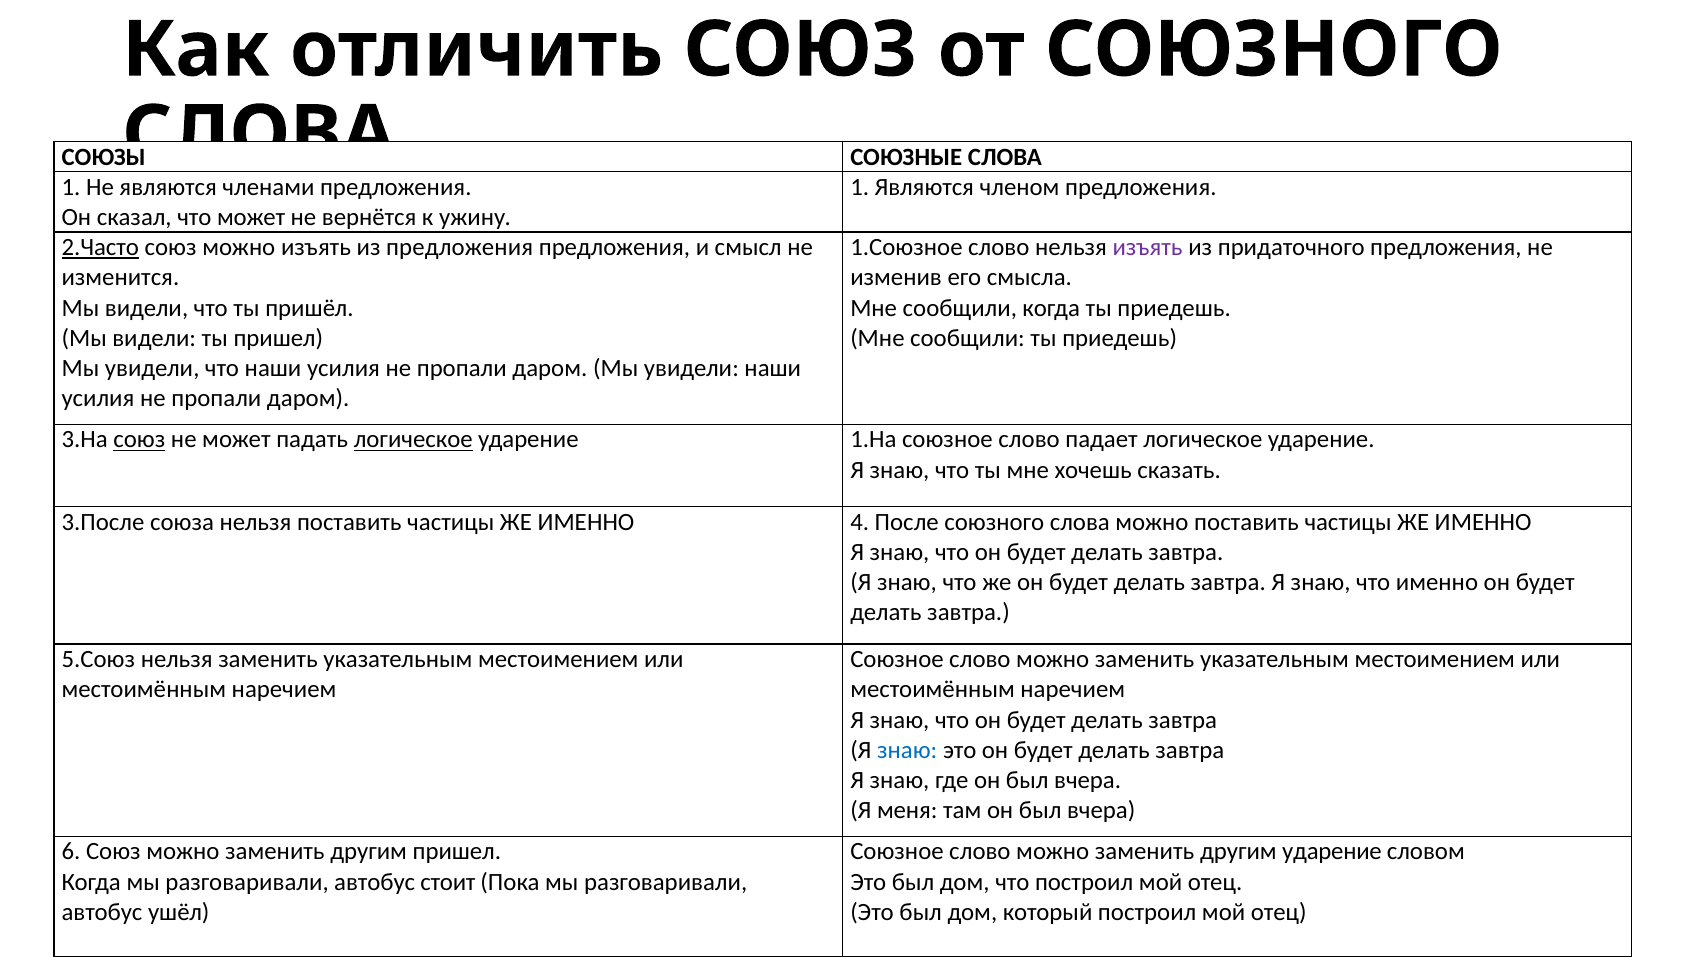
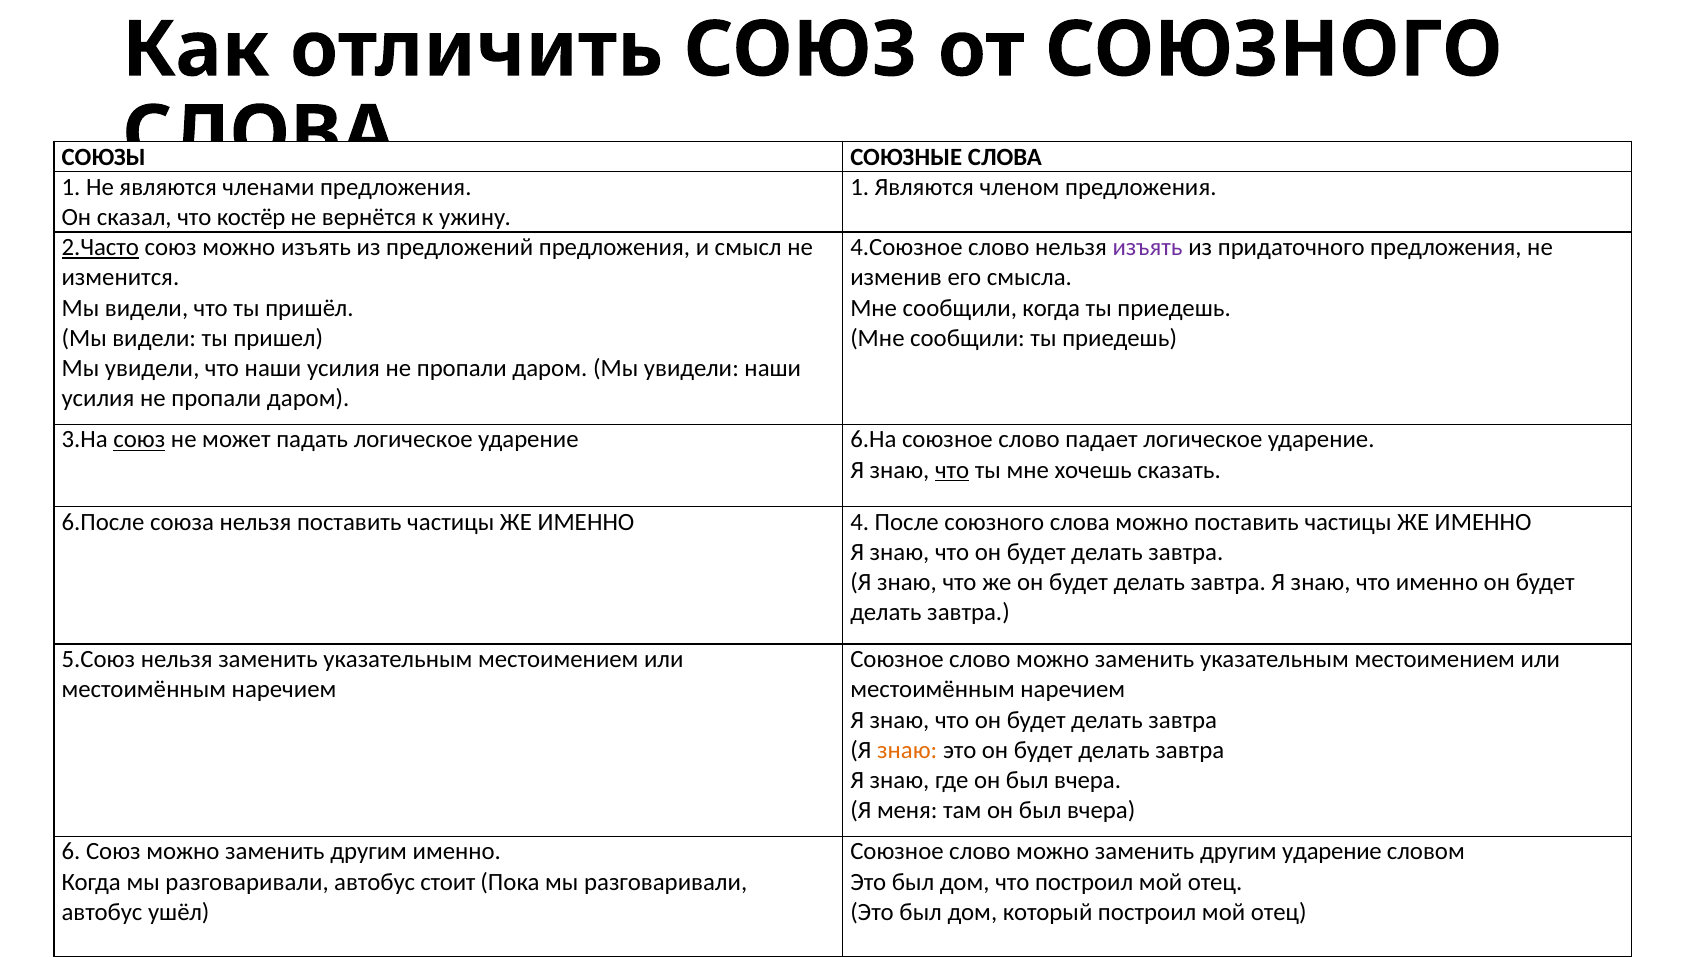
что может: может -> костёр
из предложения: предложения -> предложений
1.Союзное: 1.Союзное -> 4.Союзное
логическое at (413, 439) underline: present -> none
1.На: 1.На -> 6.На
что at (952, 470) underline: none -> present
3.После: 3.После -> 6.После
знаю at (907, 749) colour: blue -> orange
другим пришел: пришел -> именно
